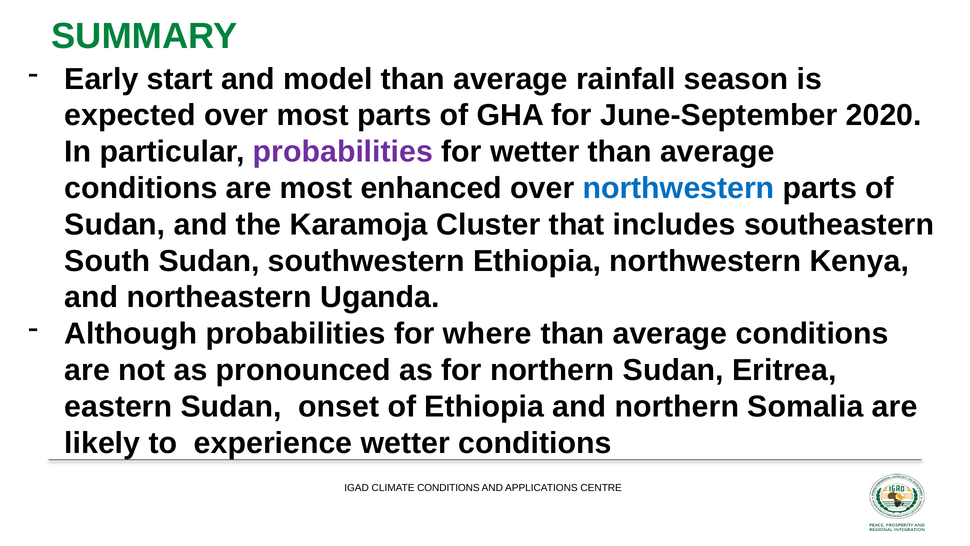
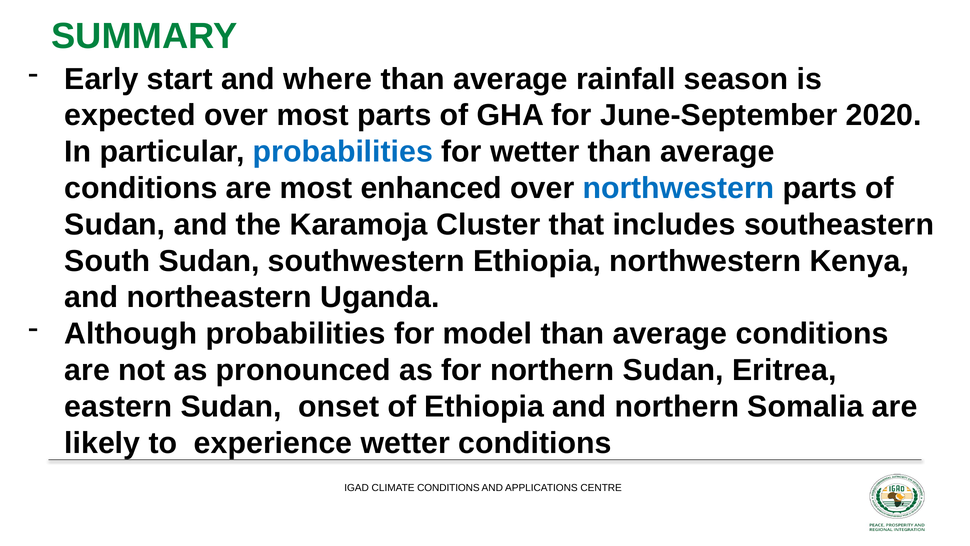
model: model -> where
probabilities at (343, 152) colour: purple -> blue
where: where -> model
